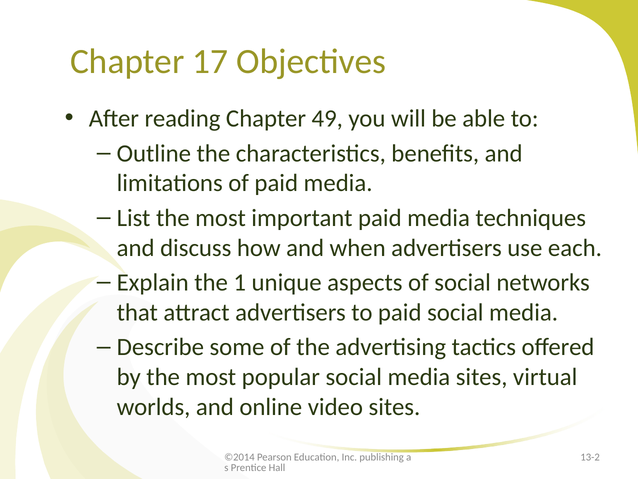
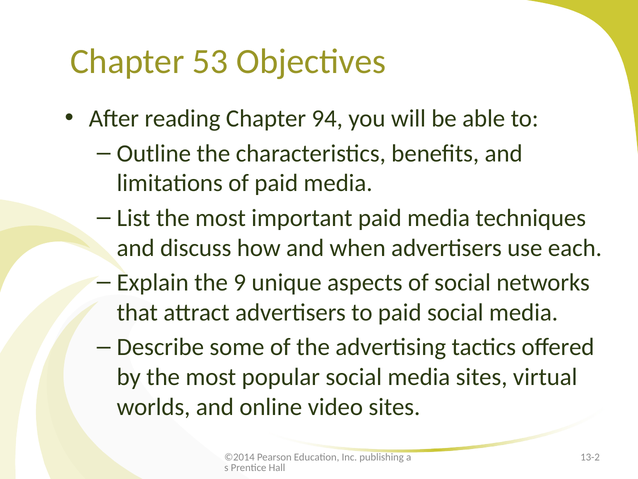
17: 17 -> 53
49: 49 -> 94
1: 1 -> 9
